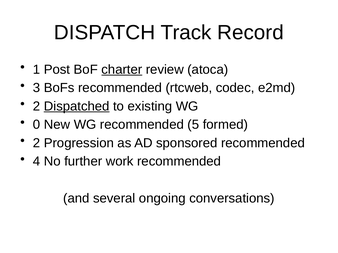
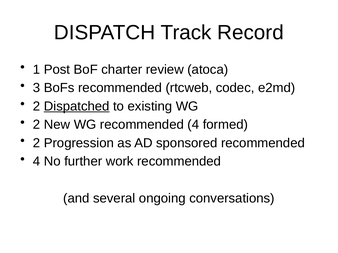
charter underline: present -> none
0 at (37, 125): 0 -> 2
recommended 5: 5 -> 4
